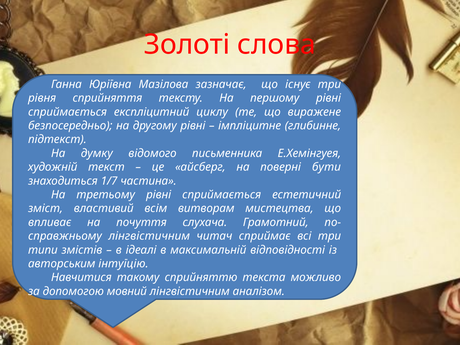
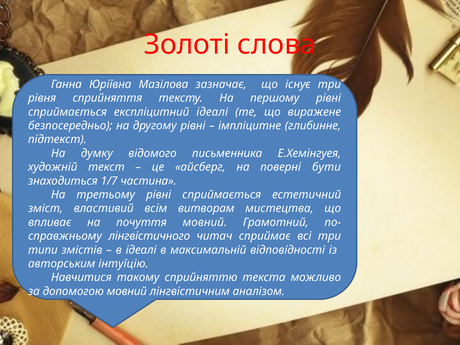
експліцитний циклу: циклу -> ідеалі
почуття слухача: слухача -> мовний
лінгвістичним at (149, 236): лінгвістичним -> лінгвістичного
